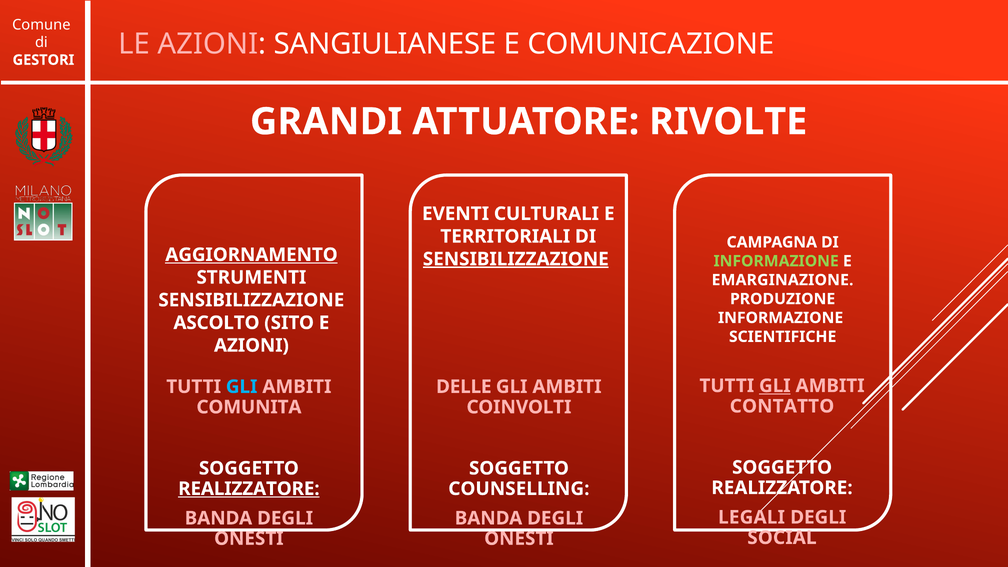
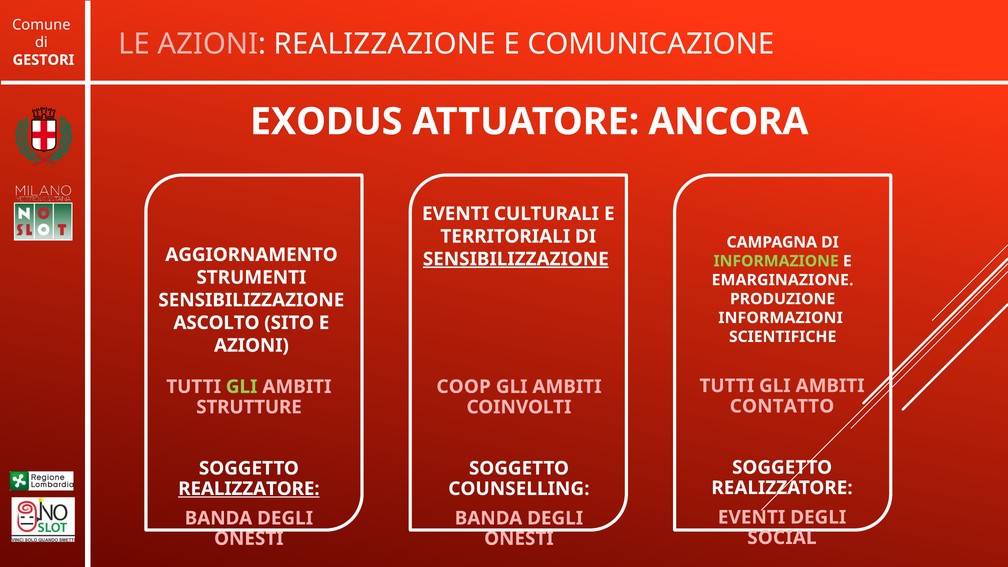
SANGIULIANESE: SANGIULIANESE -> REALIZZAZIONE
GRANDI: GRANDI -> EXODUS
RIVOLTE: RIVOLTE -> ANCORA
AGGIORNAMENTO underline: present -> none
INFORMAZIONE at (781, 318): INFORMAZIONE -> INFORMAZIONI
GLI at (775, 386) underline: present -> none
GLI at (242, 387) colour: light blue -> light green
DELLE: DELLE -> COOP
COMUNITA: COMUNITA -> STRUTTURE
LEGALI at (752, 517): LEGALI -> EVENTI
